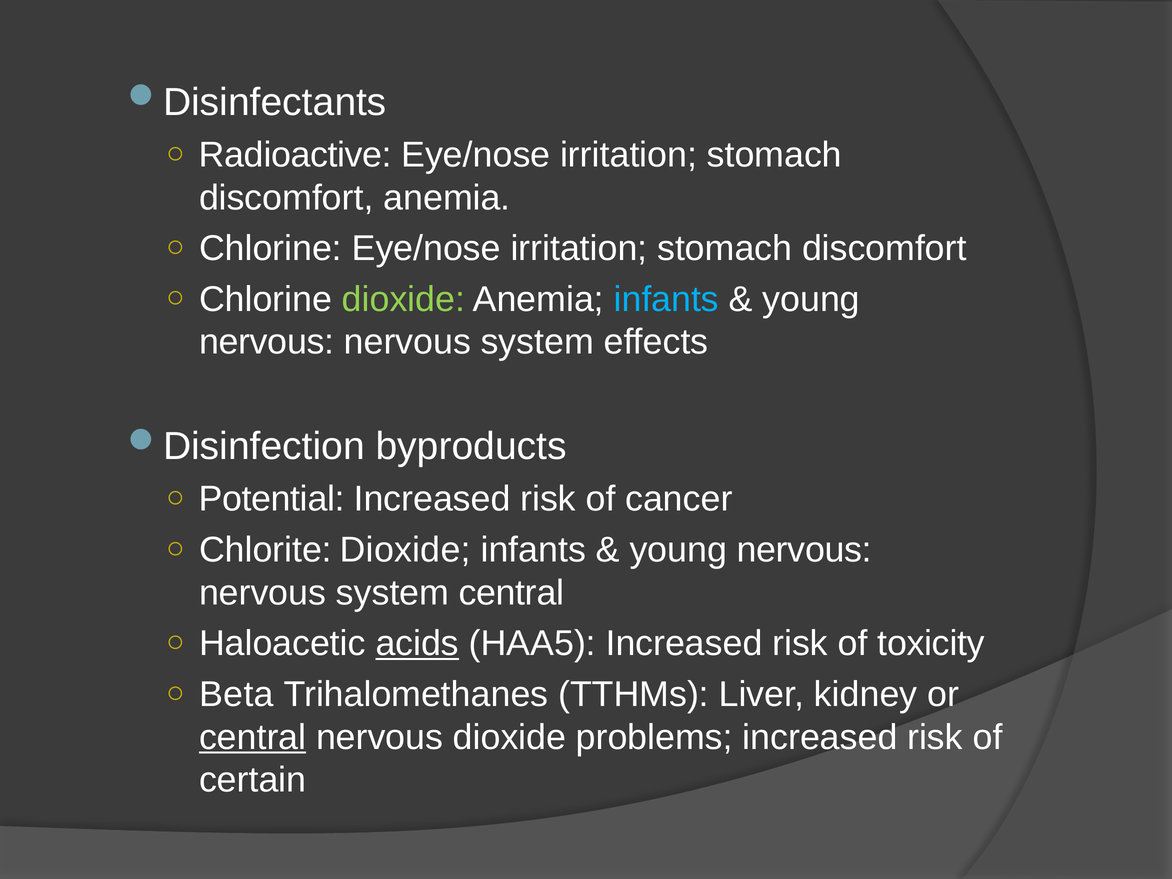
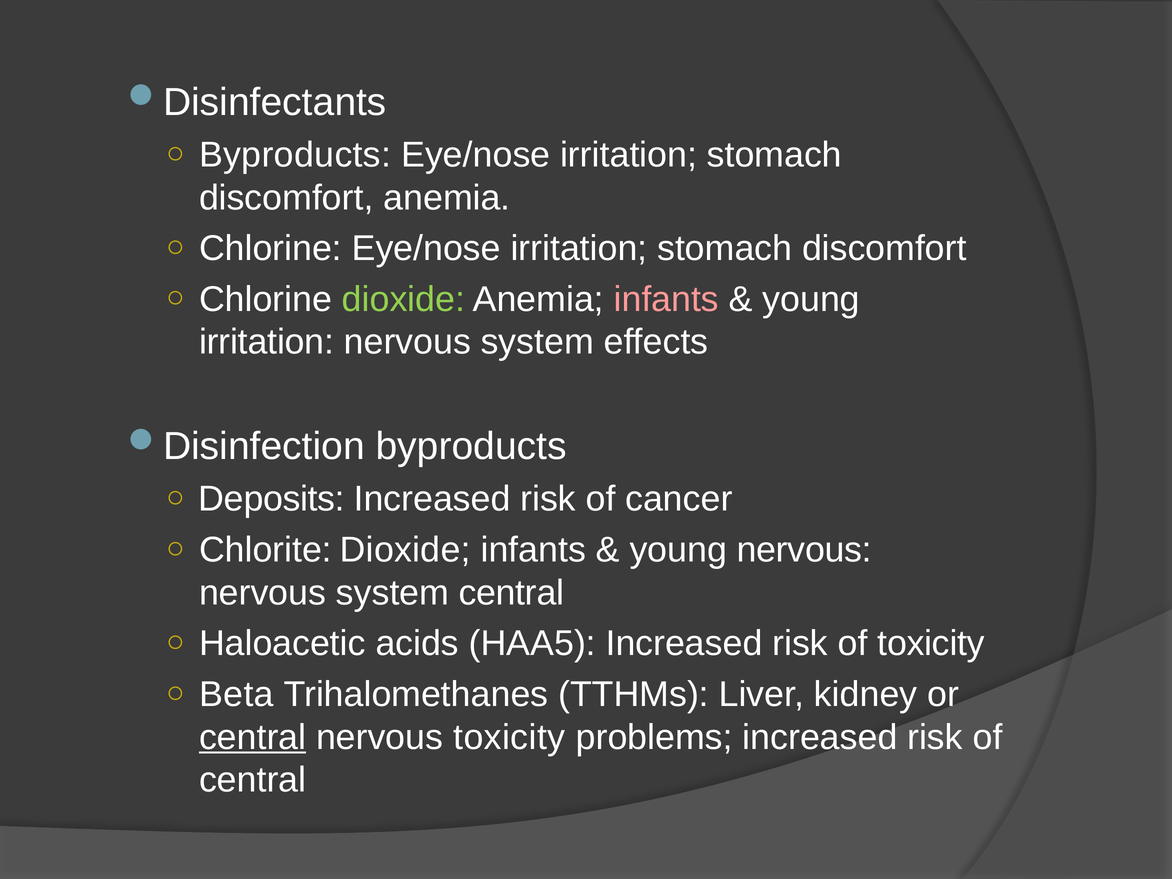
Radioactive at (295, 155): Radioactive -> Byproducts
infants at (666, 299) colour: light blue -> pink
nervous at (267, 342): nervous -> irritation
Potential: Potential -> Deposits
acids underline: present -> none
nervous dioxide: dioxide -> toxicity
certain at (253, 780): certain -> central
